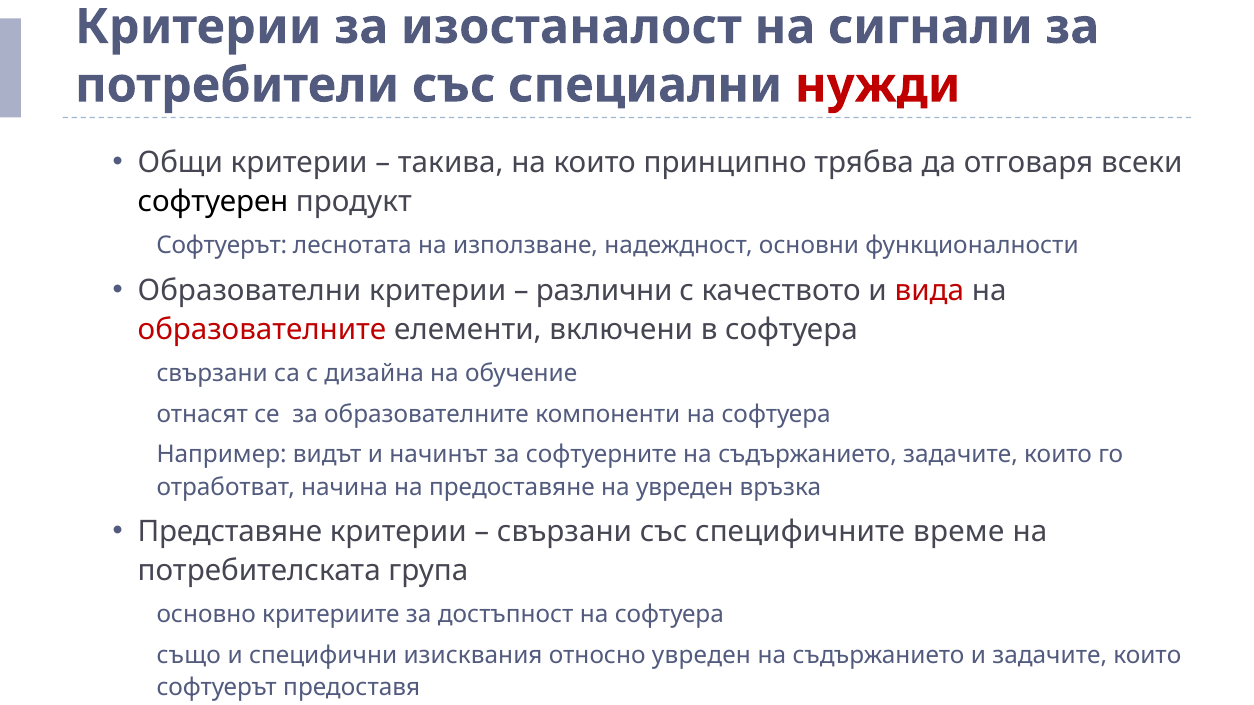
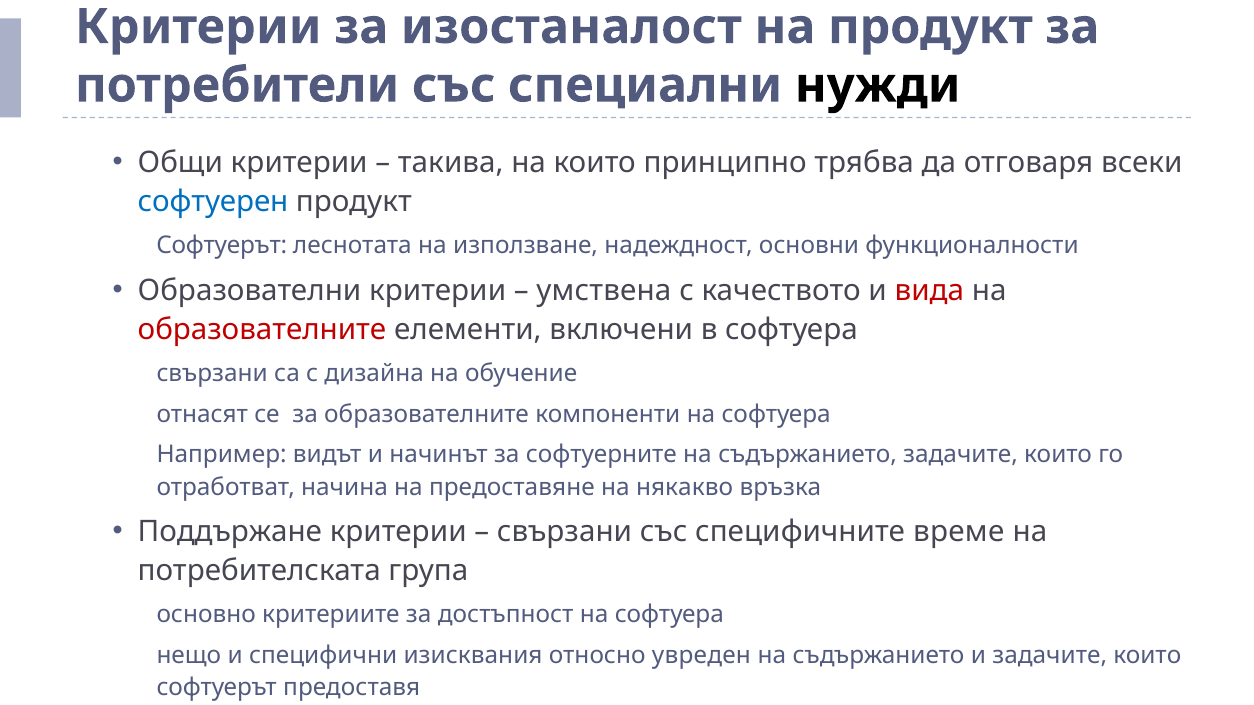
на сигнали: сигнали -> продукт
нужди colour: red -> black
софтуерен colour: black -> blue
различни: различни -> умствена
на увреден: увреден -> някакво
Представяне: Представяне -> Поддържане
също: също -> нещо
